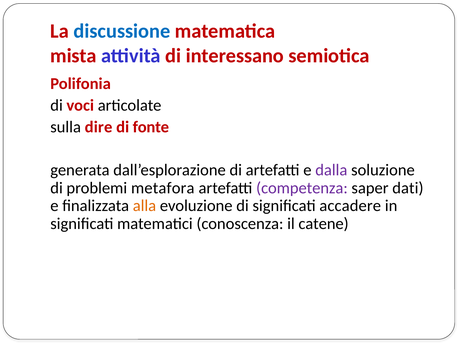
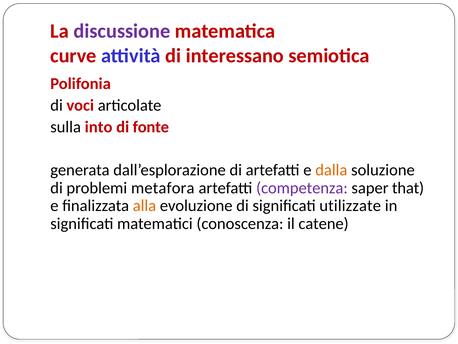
discussione colour: blue -> purple
mista: mista -> curve
dire: dire -> into
dalla colour: purple -> orange
dati: dati -> that
accadere: accadere -> utilizzate
